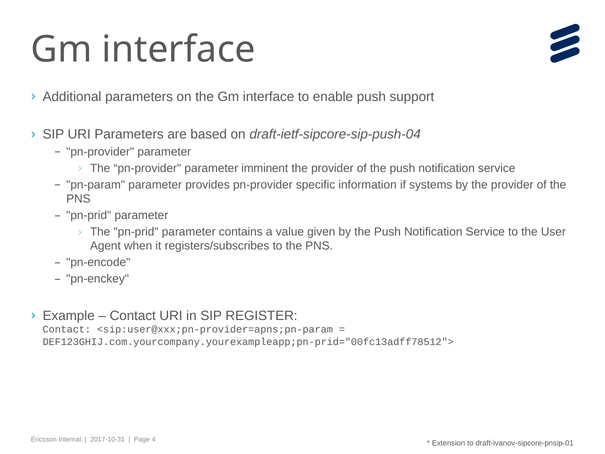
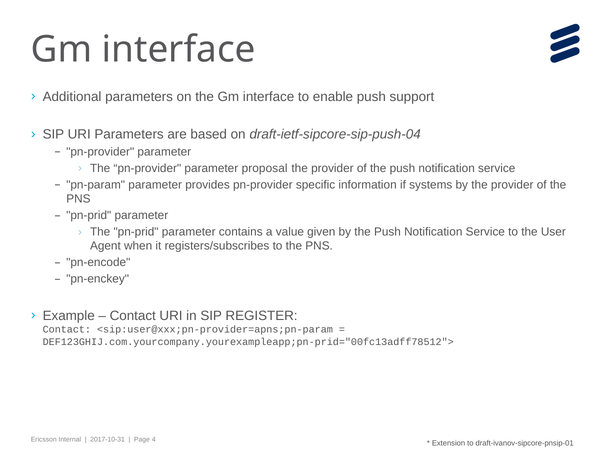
imminent: imminent -> proposal
